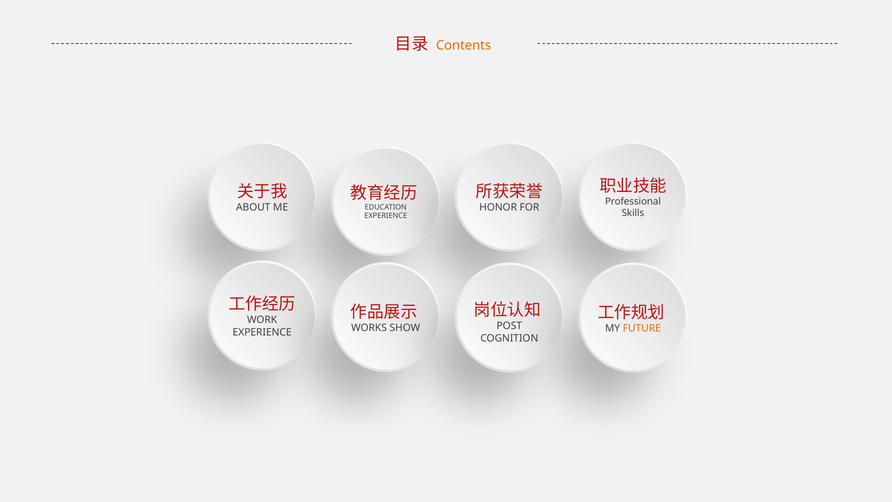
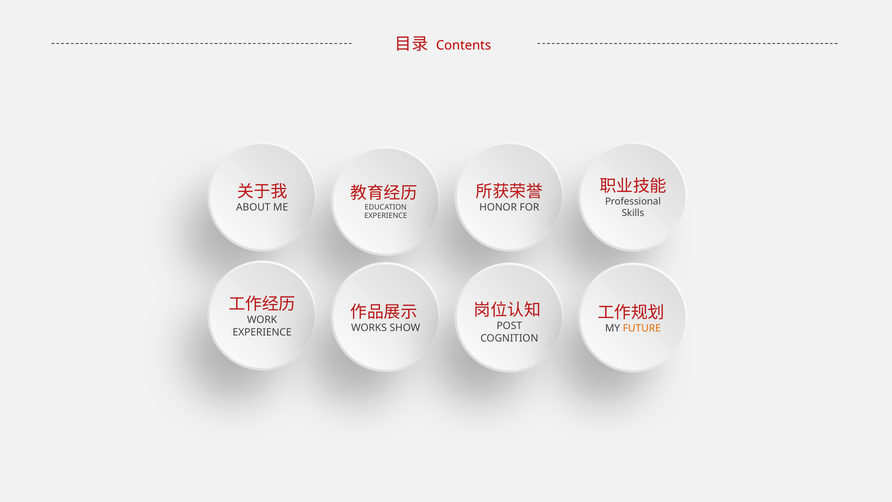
Contents colour: orange -> red
